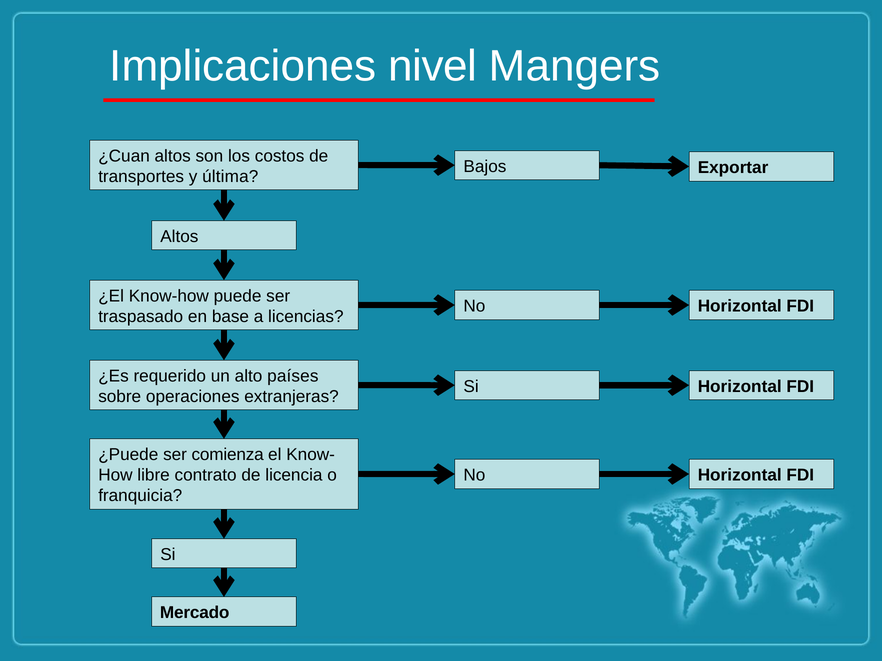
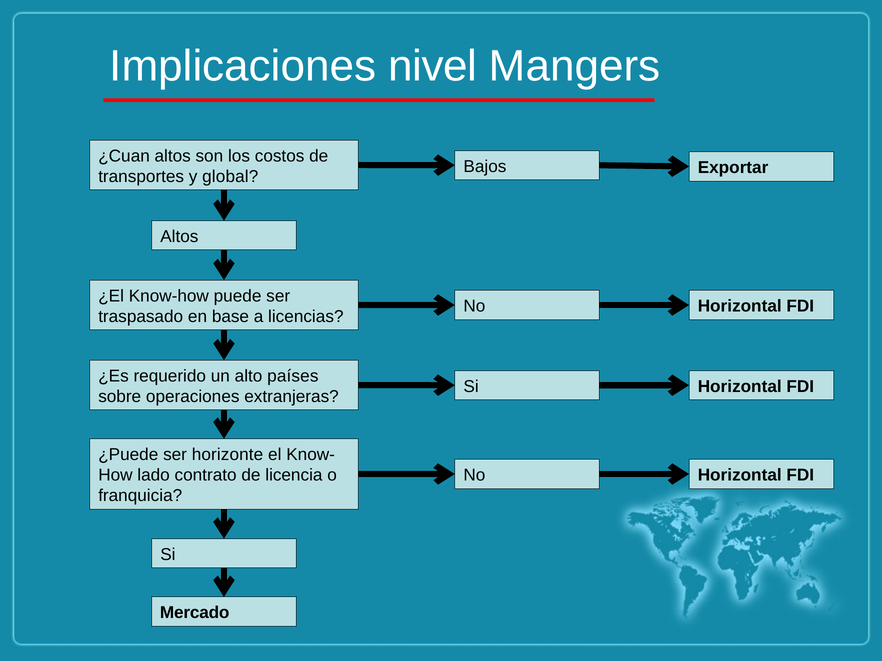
última: última -> global
comienza: comienza -> horizonte
libre: libre -> lado
